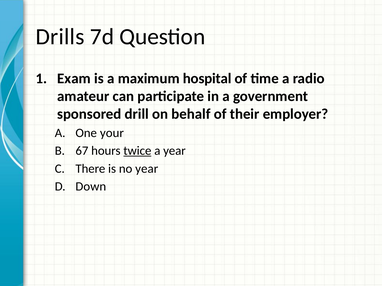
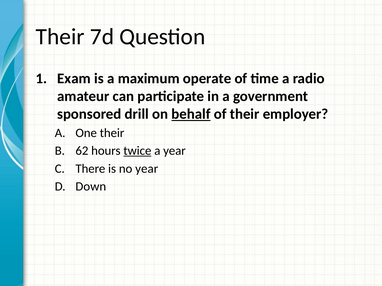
Drills at (60, 37): Drills -> Their
hospital: hospital -> operate
behalf underline: none -> present
One your: your -> their
67: 67 -> 62
